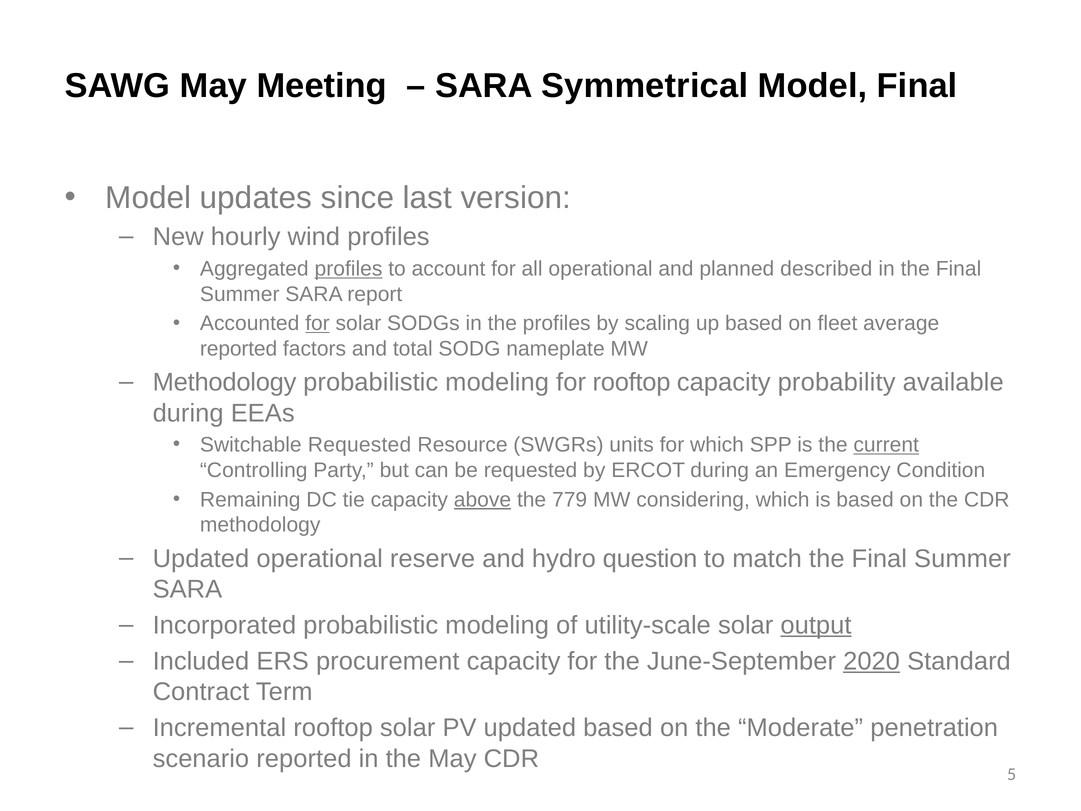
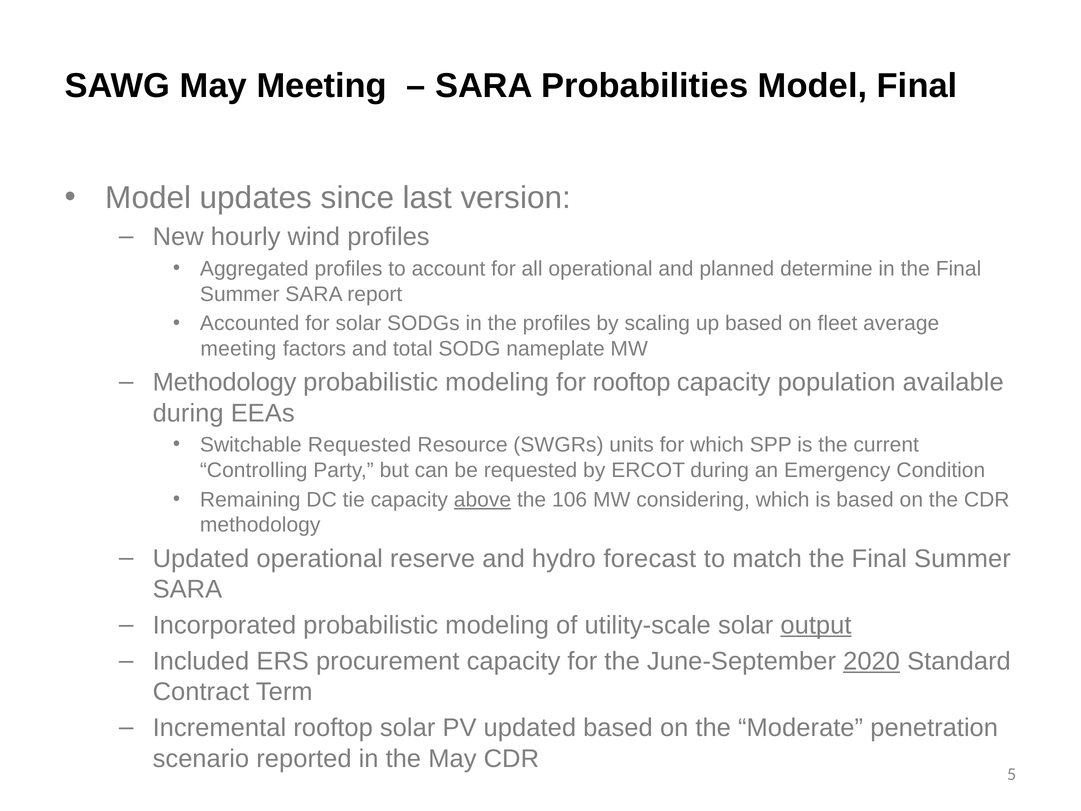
Symmetrical: Symmetrical -> Probabilities
profiles at (349, 269) underline: present -> none
described: described -> determine
for at (317, 323) underline: present -> none
reported at (239, 349): reported -> meeting
probability: probability -> population
current underline: present -> none
779: 779 -> 106
question: question -> forecast
